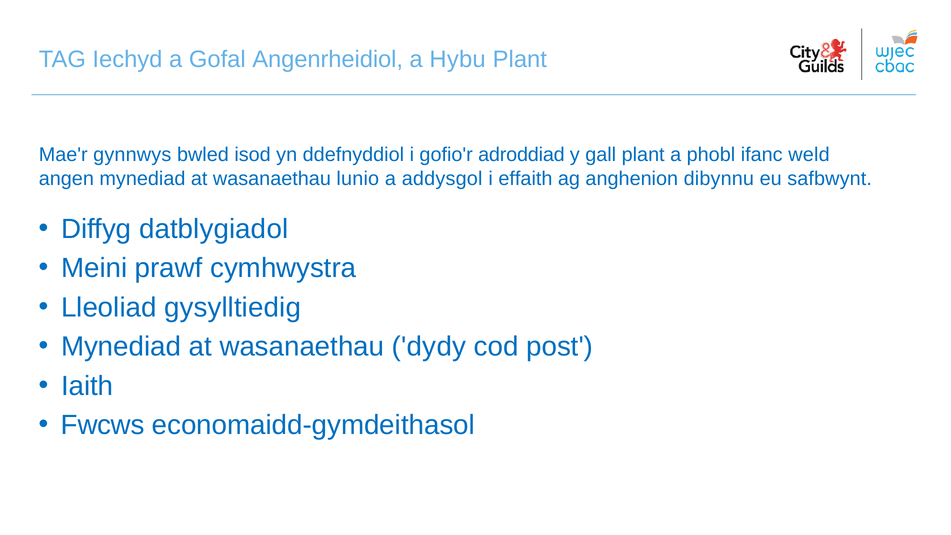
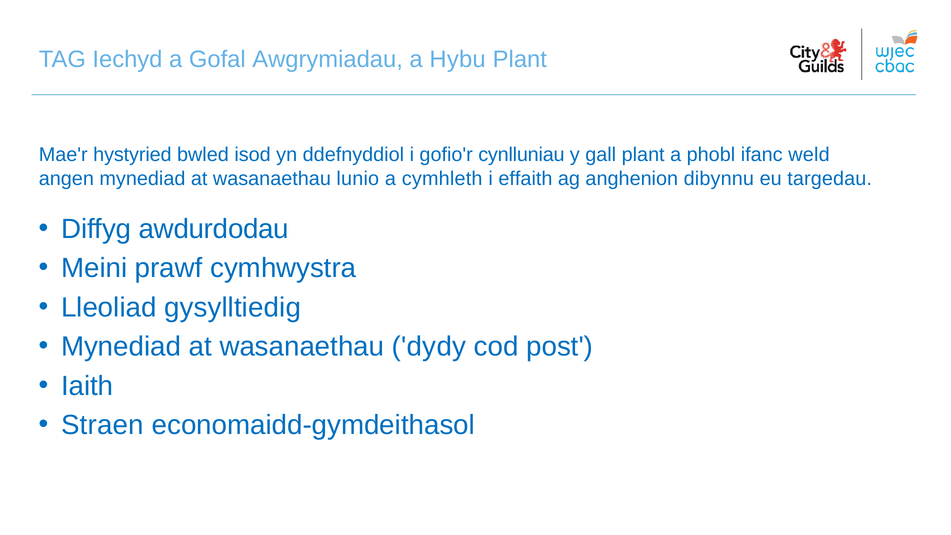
Angenrheidiol: Angenrheidiol -> Awgrymiadau
gynnwys: gynnwys -> hystyried
adroddiad: adroddiad -> cynlluniau
addysgol: addysgol -> cymhleth
safbwynt: safbwynt -> targedau
datblygiadol: datblygiadol -> awdurdodau
Fwcws: Fwcws -> Straen
